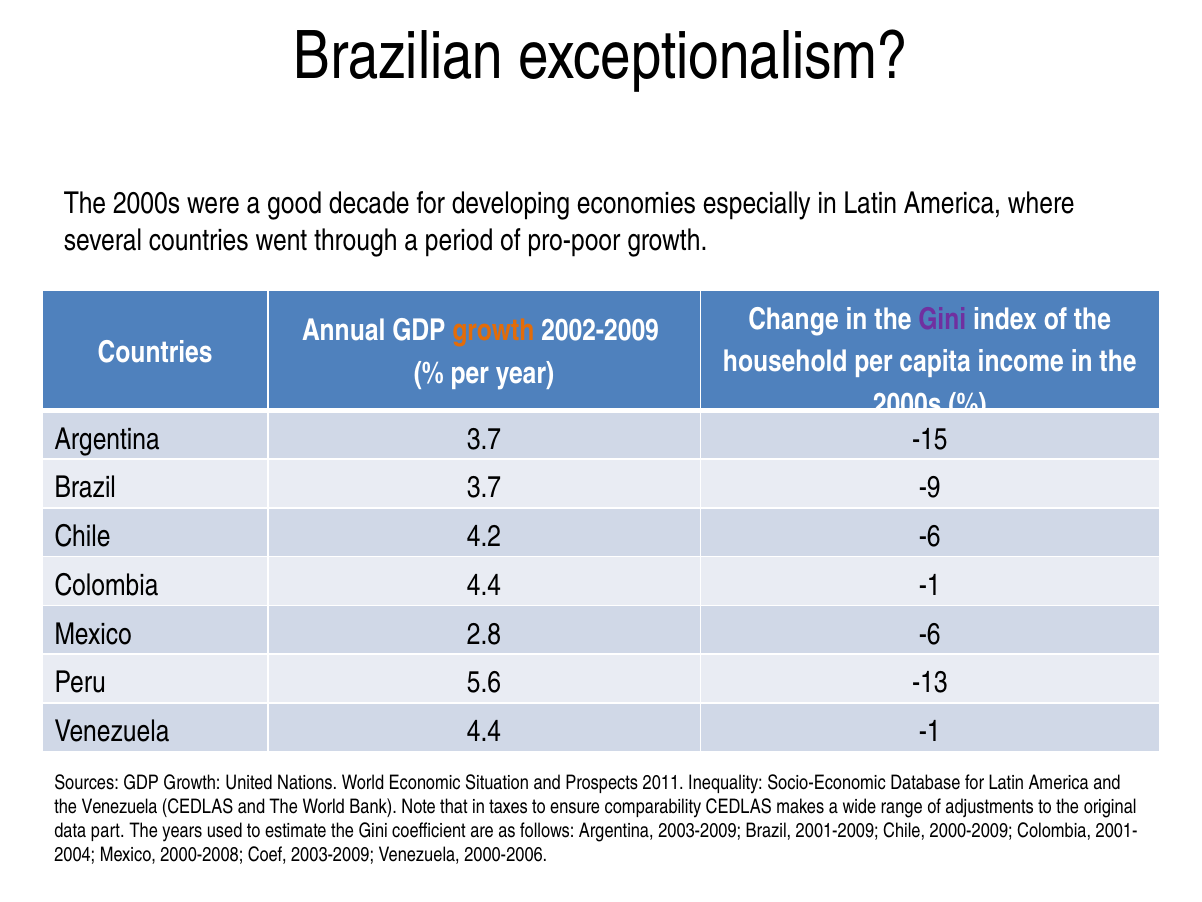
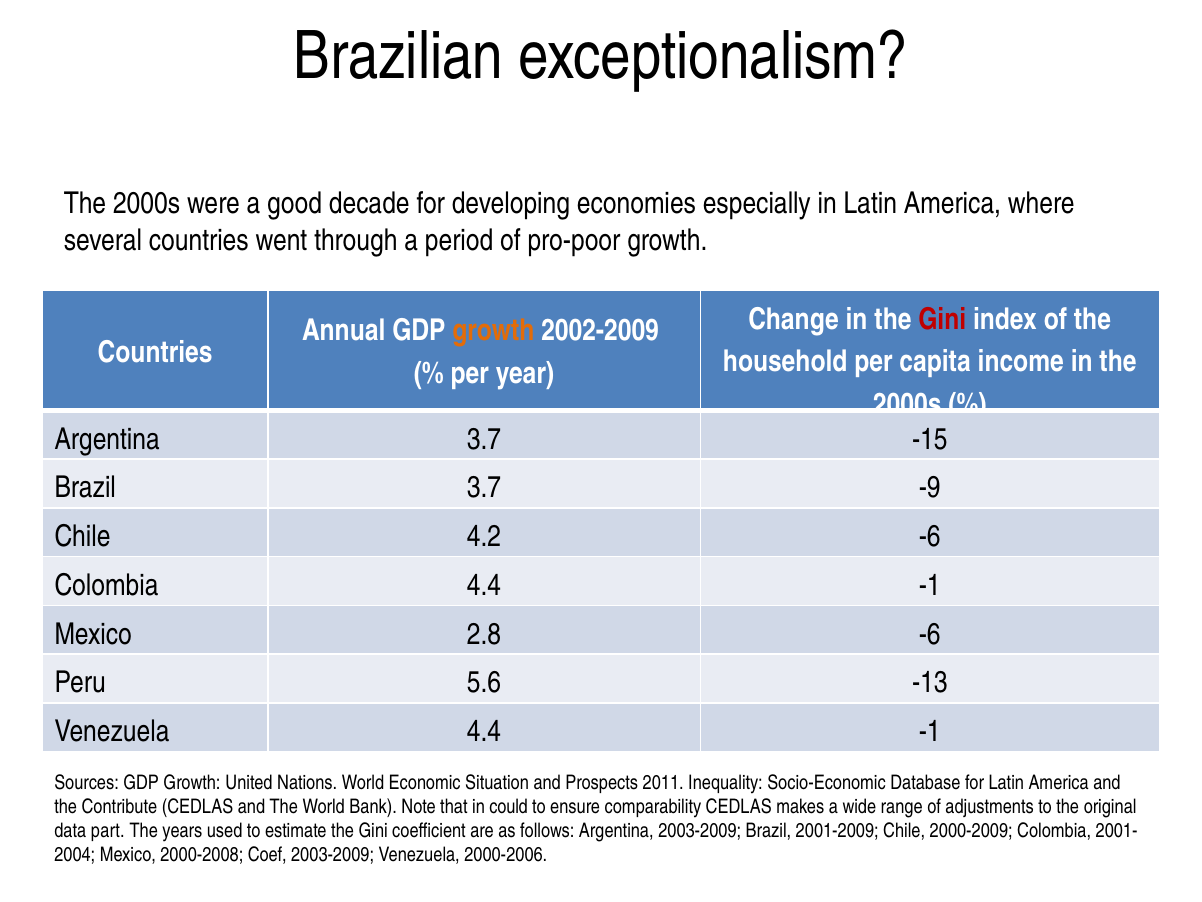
Gini at (942, 319) colour: purple -> red
the Venezuela: Venezuela -> Contribute
taxes: taxes -> could
